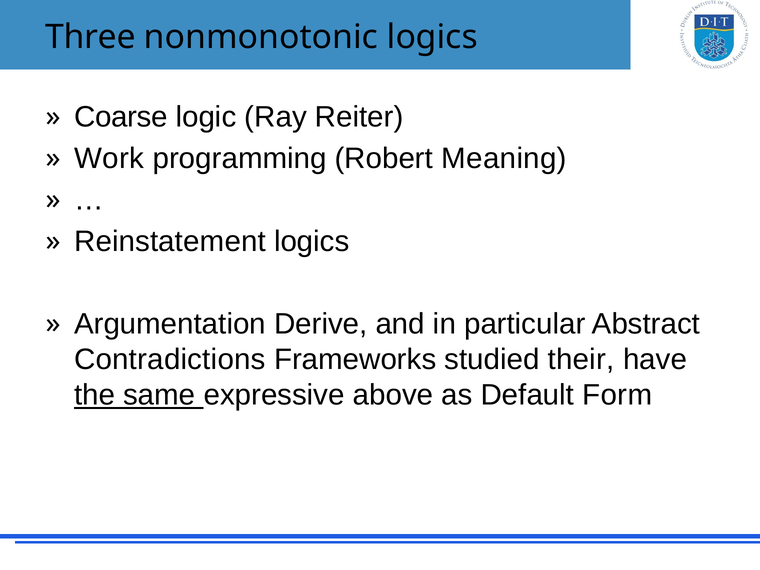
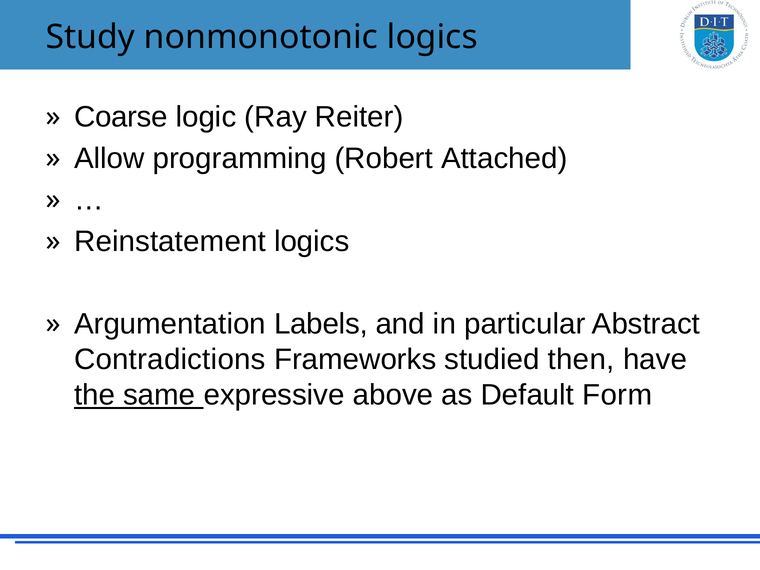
Three: Three -> Study
Work: Work -> Allow
Meaning: Meaning -> Attached
Derive: Derive -> Labels
their: their -> then
